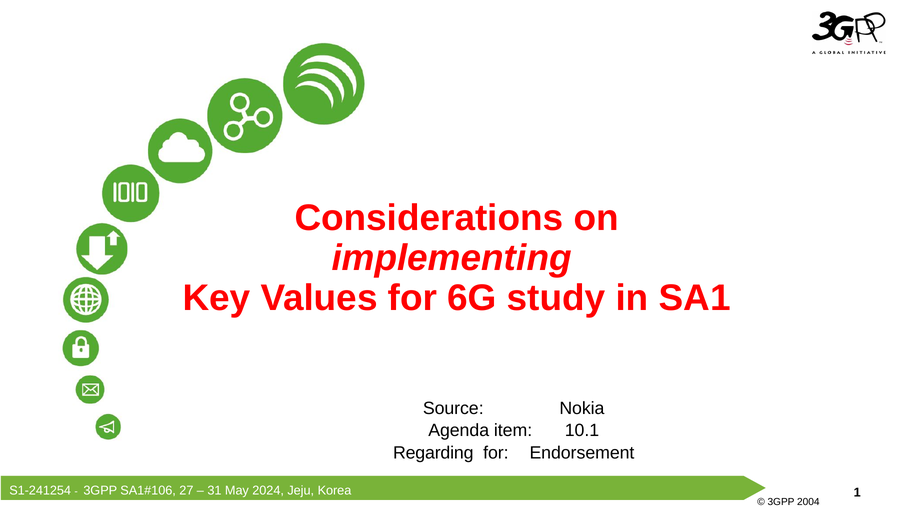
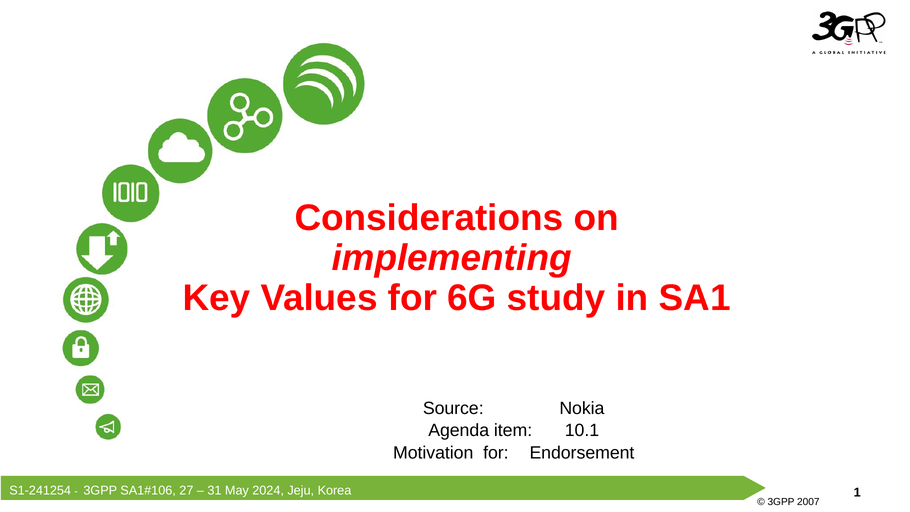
Regarding: Regarding -> Motivation
2004: 2004 -> 2007
